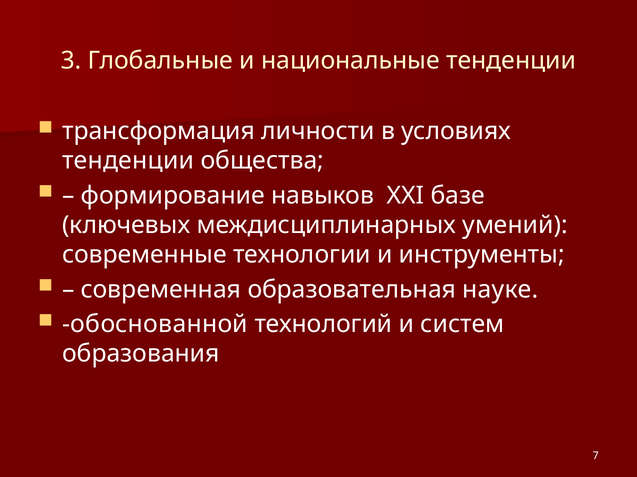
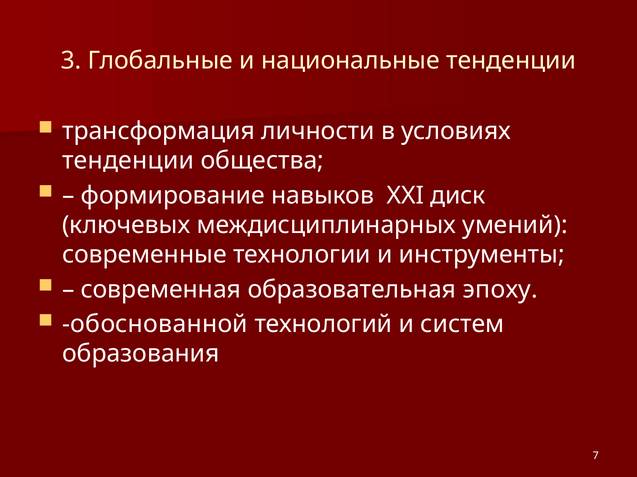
базе: базе -> диск
науке: науке -> эпоху
